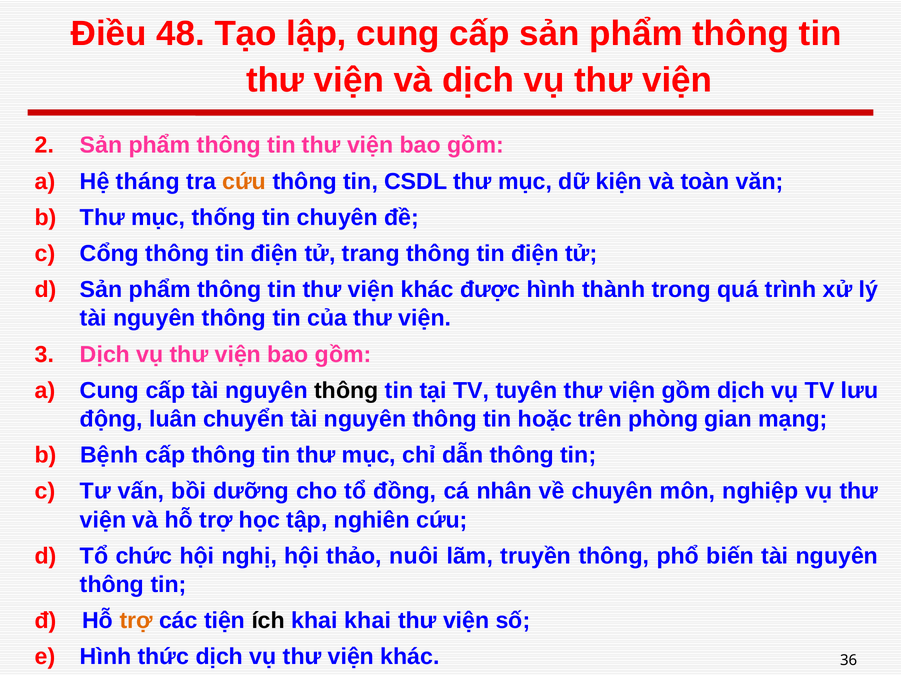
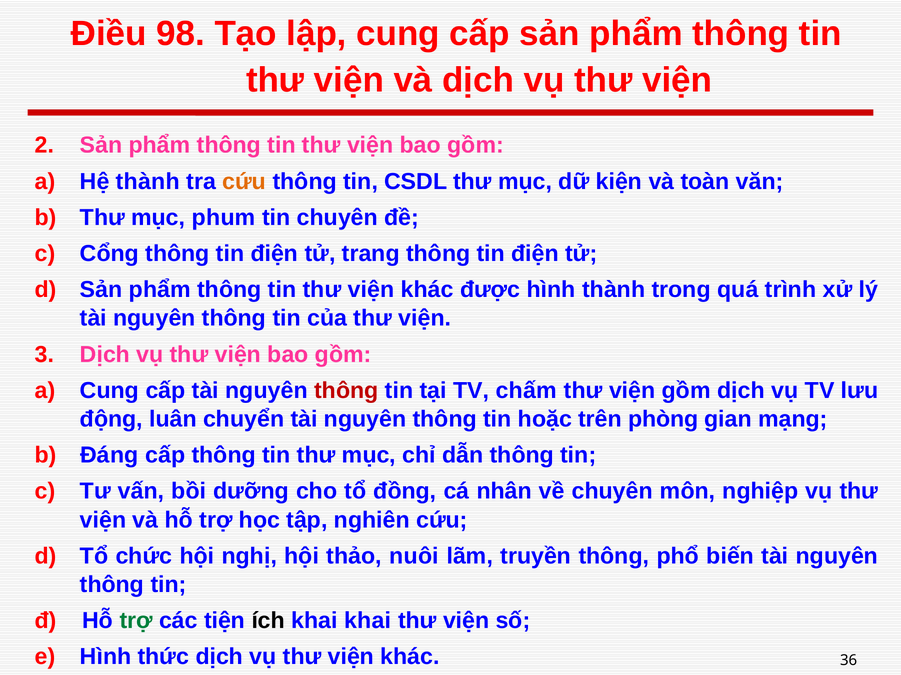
48: 48 -> 98
Hệ tháng: tháng -> thành
thống: thống -> phum
thông at (346, 391) colour: black -> red
tuyên: tuyên -> chấm
Bệnh: Bệnh -> Đáng
trợ at (136, 621) colour: orange -> green
